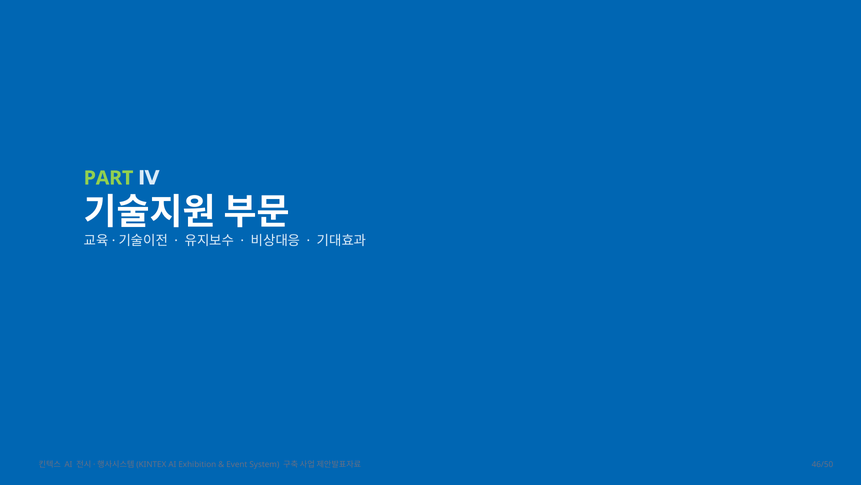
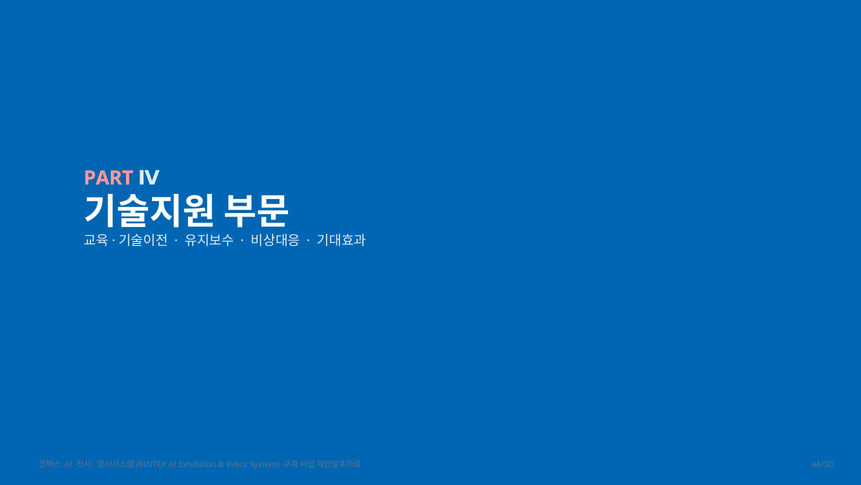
PART colour: light green -> pink
